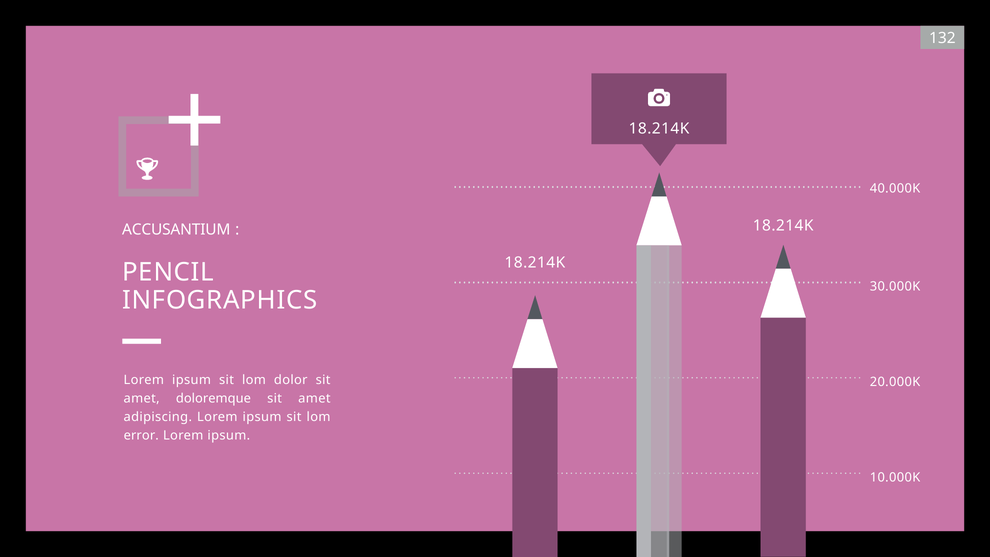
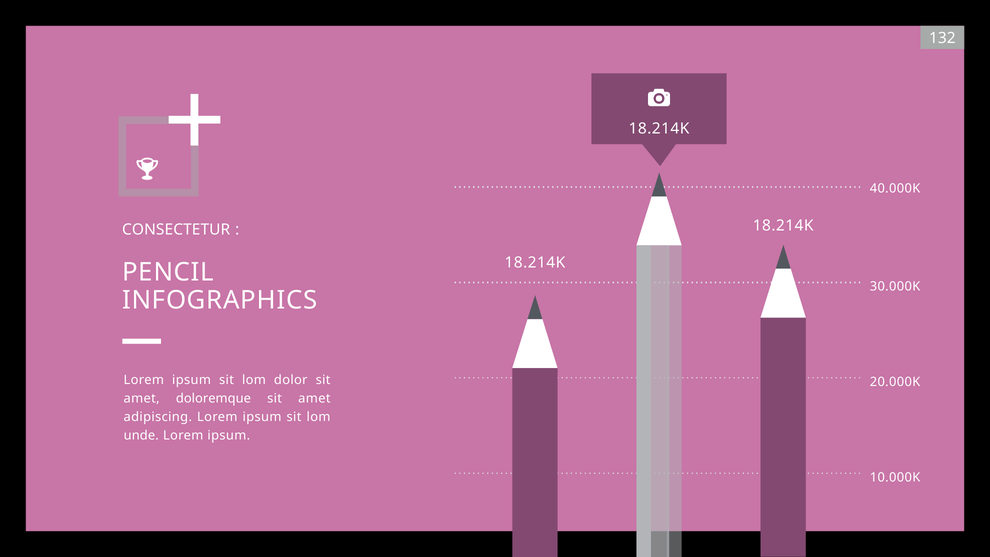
ACCUSANTIUM: ACCUSANTIUM -> CONSECTETUR
error: error -> unde
